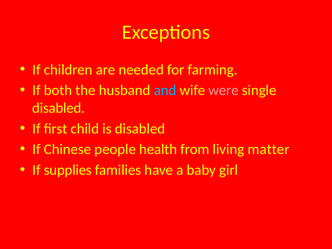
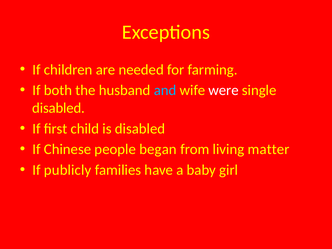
were colour: pink -> white
health: health -> began
supplies: supplies -> publicly
